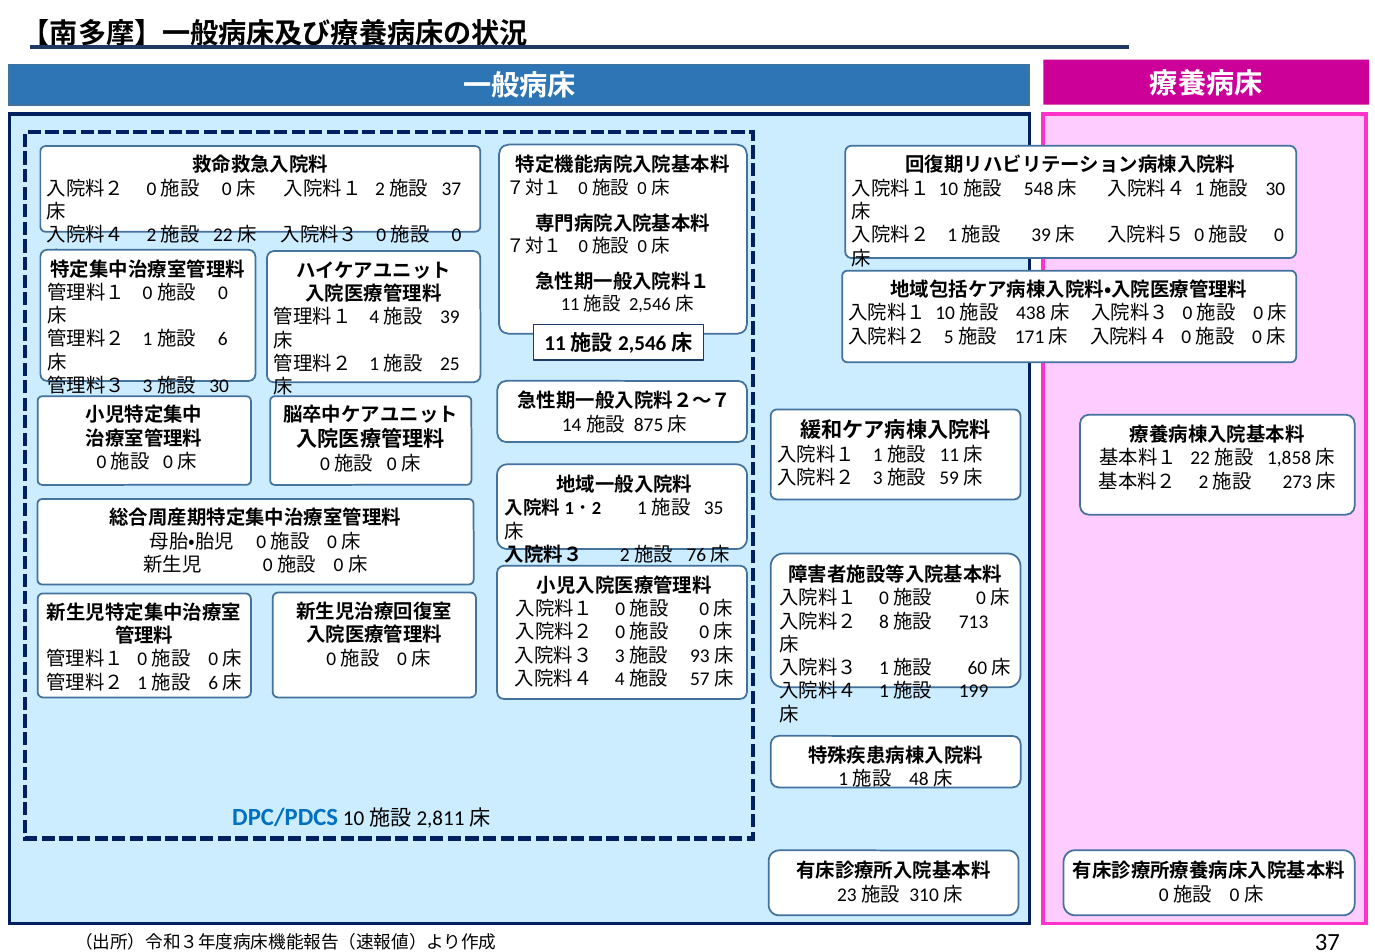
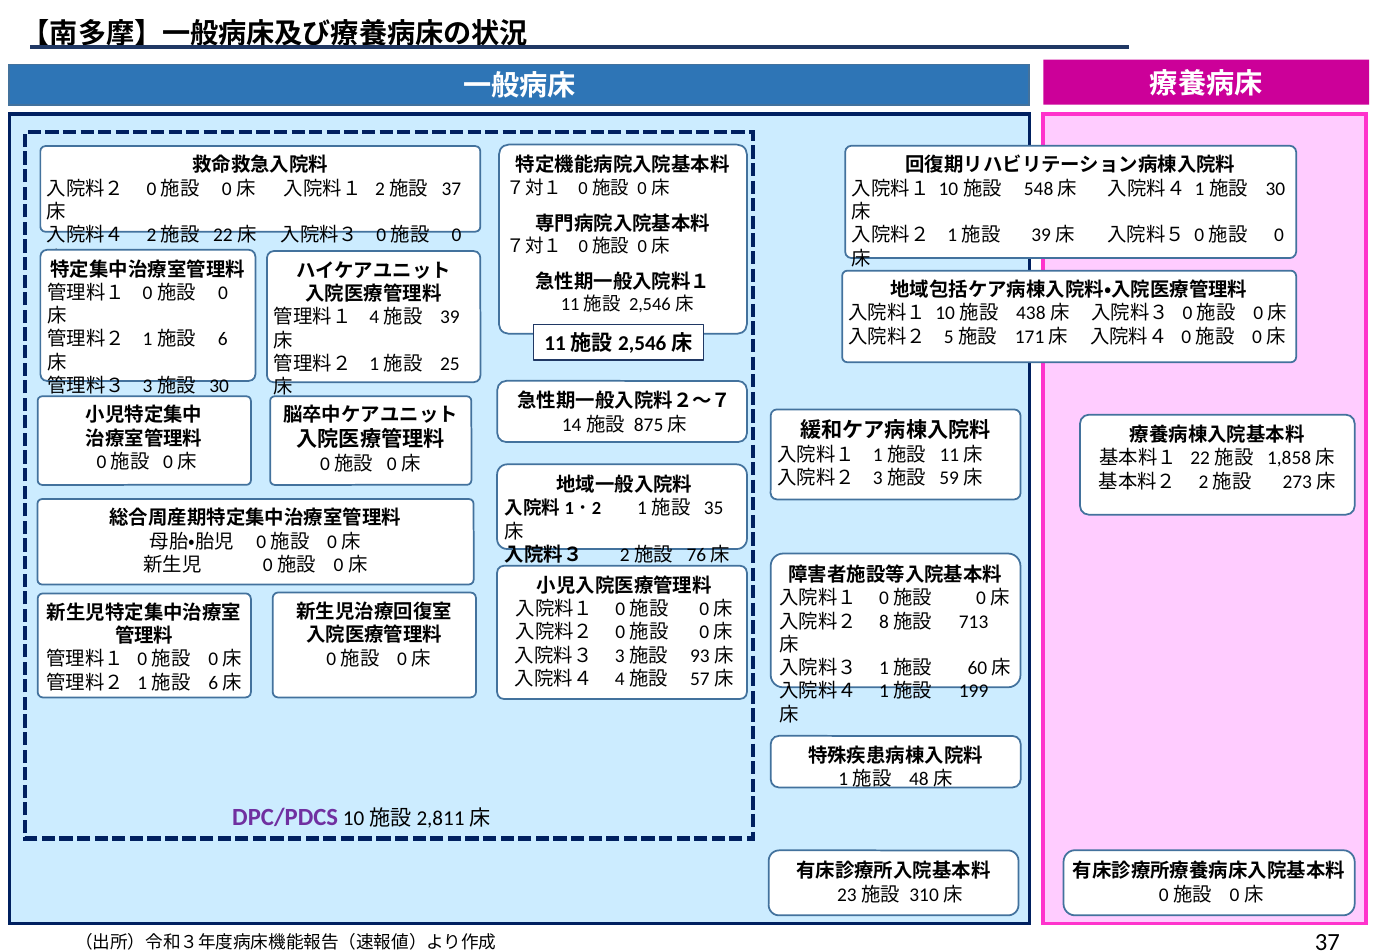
DPC/PDCS colour: blue -> purple
